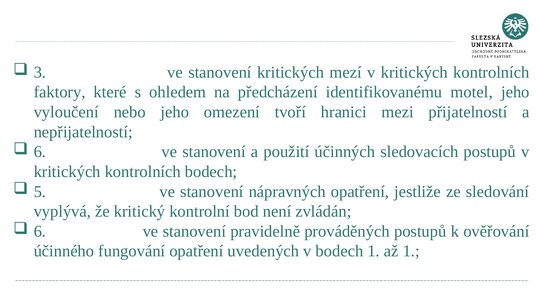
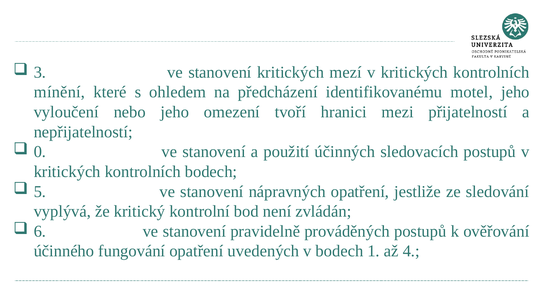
faktory: faktory -> mínění
6 at (40, 152): 6 -> 0
až 1: 1 -> 4
